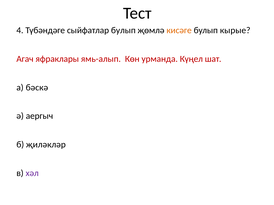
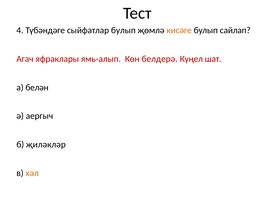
кырые: кырые -> сайлап
урманда: урманда -> белдерә
бәскә: бәскә -> белән
хәл colour: purple -> orange
